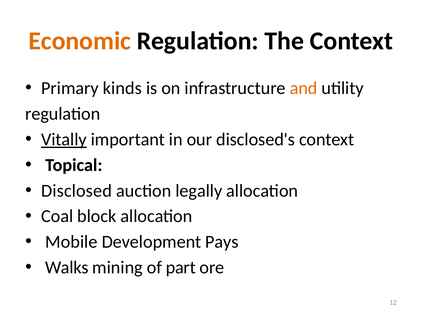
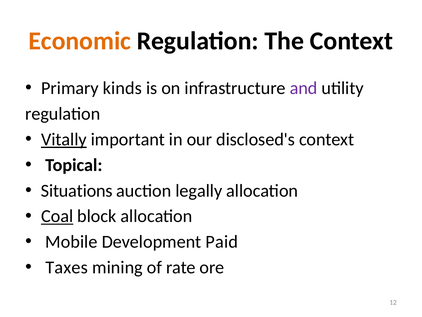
and colour: orange -> purple
Disclosed: Disclosed -> Situations
Coal underline: none -> present
Pays: Pays -> Paid
Walks: Walks -> Taxes
part: part -> rate
